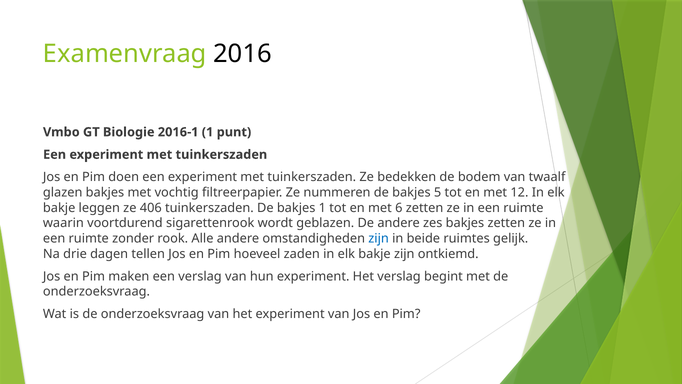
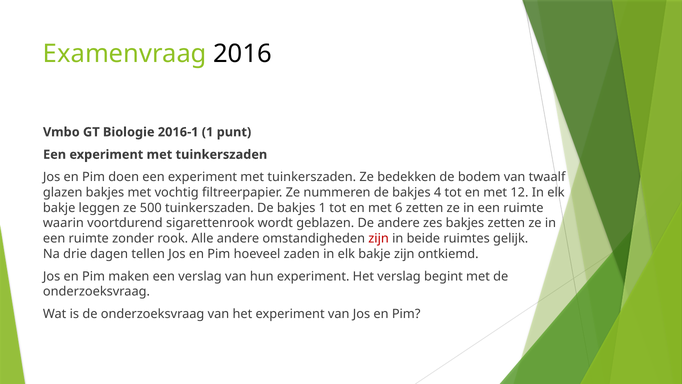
5: 5 -> 4
406: 406 -> 500
zijn at (379, 238) colour: blue -> red
